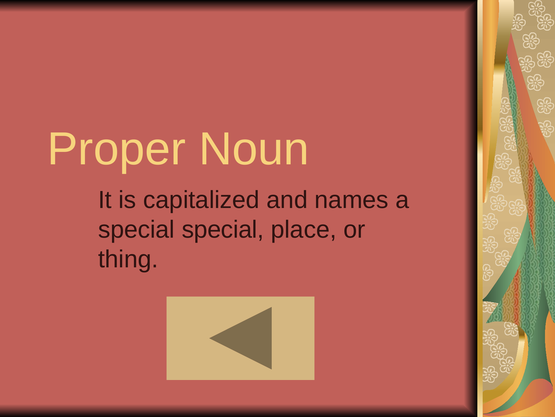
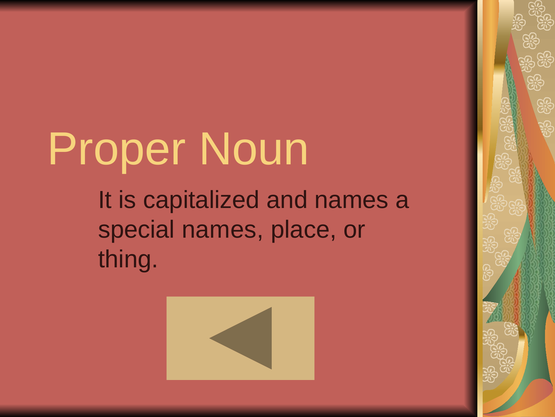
special special: special -> names
